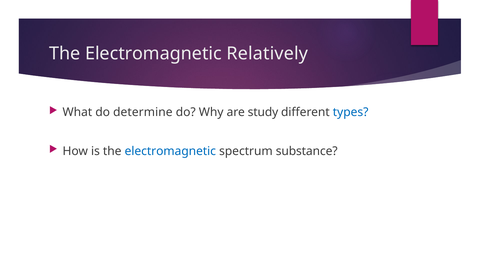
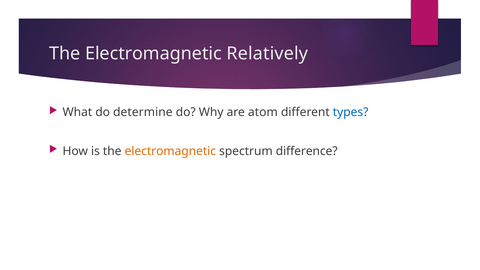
study: study -> atom
electromagnetic at (170, 151) colour: blue -> orange
substance: substance -> difference
